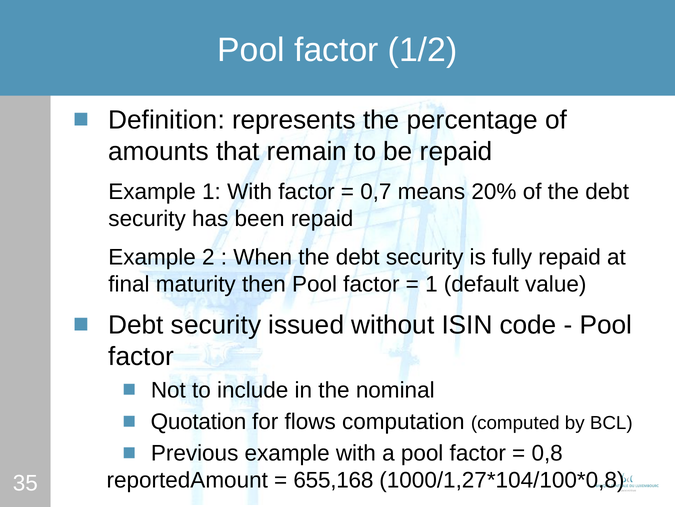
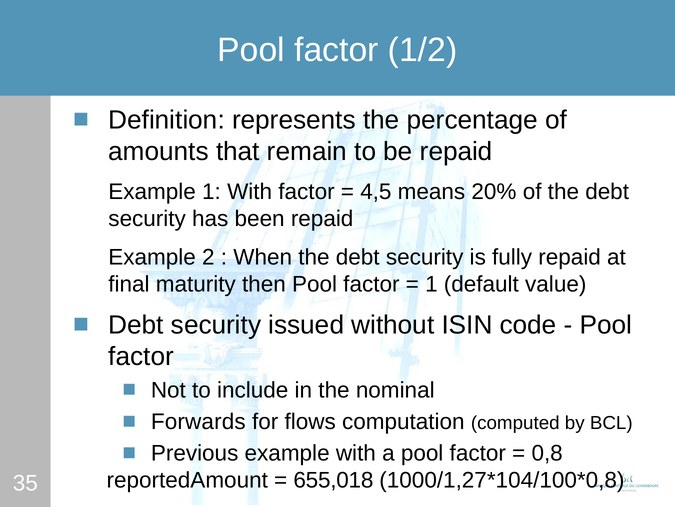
0,7: 0,7 -> 4,5
Quotation: Quotation -> Forwards
655,168: 655,168 -> 655,018
